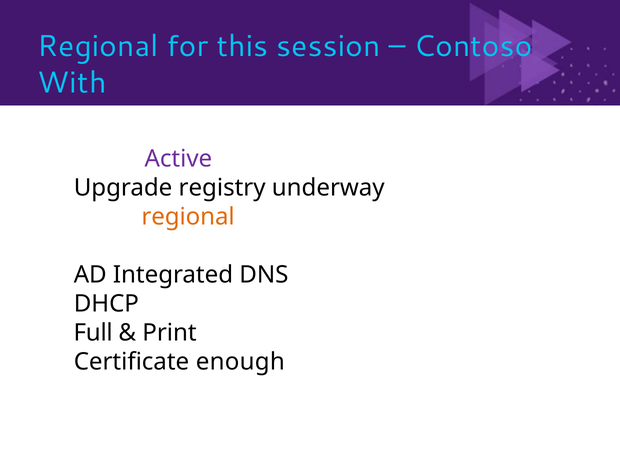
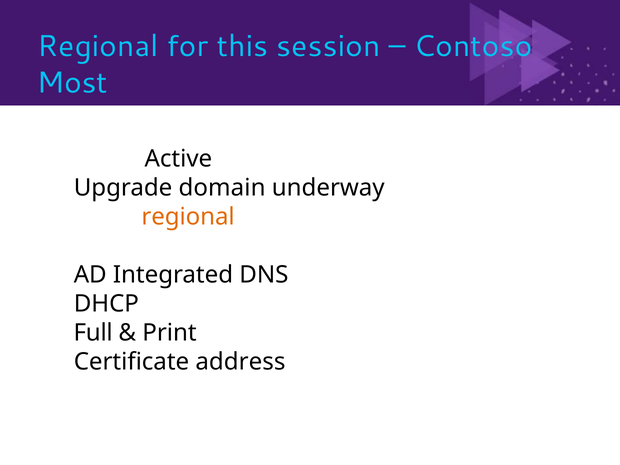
With: With -> Most
Active colour: purple -> black
registry: registry -> domain
enough: enough -> address
